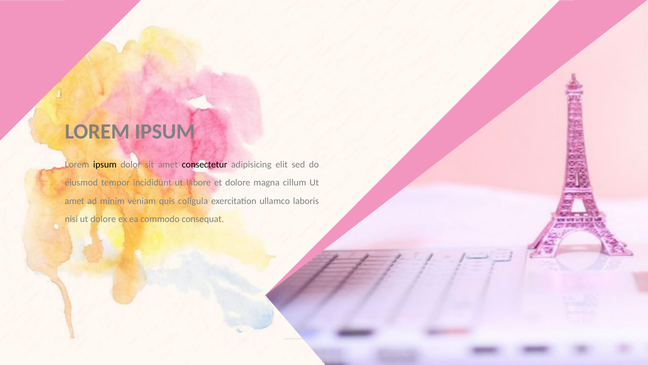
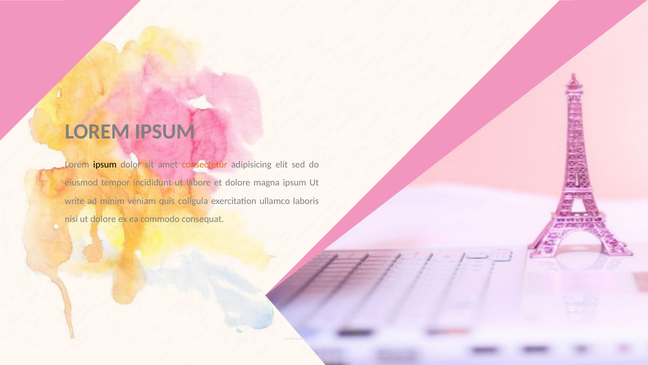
consectetur colour: black -> orange
magna cillum: cillum -> ipsum
amet at (75, 201): amet -> write
